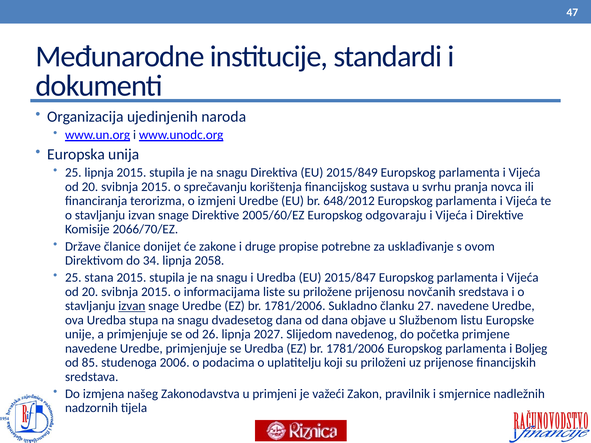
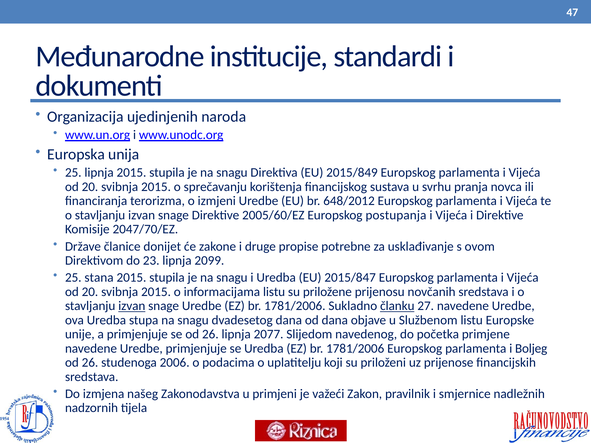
odgovaraju: odgovaraju -> postupanja
2066/70/EZ: 2066/70/EZ -> 2047/70/EZ
34: 34 -> 23
2058: 2058 -> 2099
informacijama liste: liste -> listu
članku underline: none -> present
2027: 2027 -> 2077
85 at (90, 363): 85 -> 26
